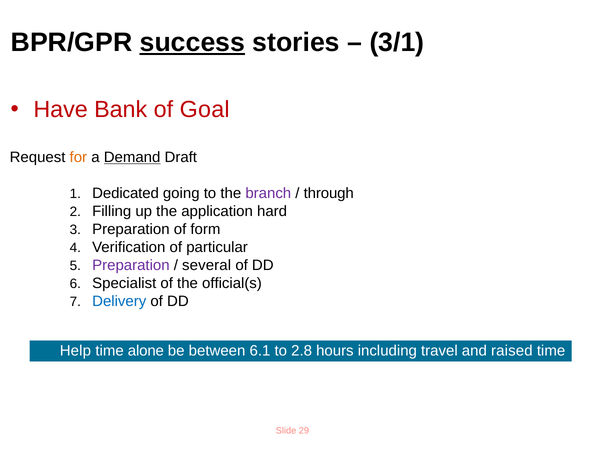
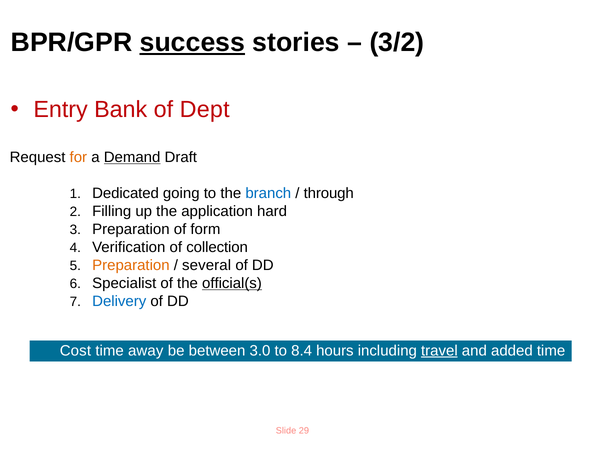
3/1: 3/1 -> 3/2
Have: Have -> Entry
Goal: Goal -> Dept
branch colour: purple -> blue
particular: particular -> collection
Preparation at (131, 265) colour: purple -> orange
official(s underline: none -> present
Help: Help -> Cost
alone: alone -> away
6.1: 6.1 -> 3.0
2.8: 2.8 -> 8.4
travel underline: none -> present
raised: raised -> added
